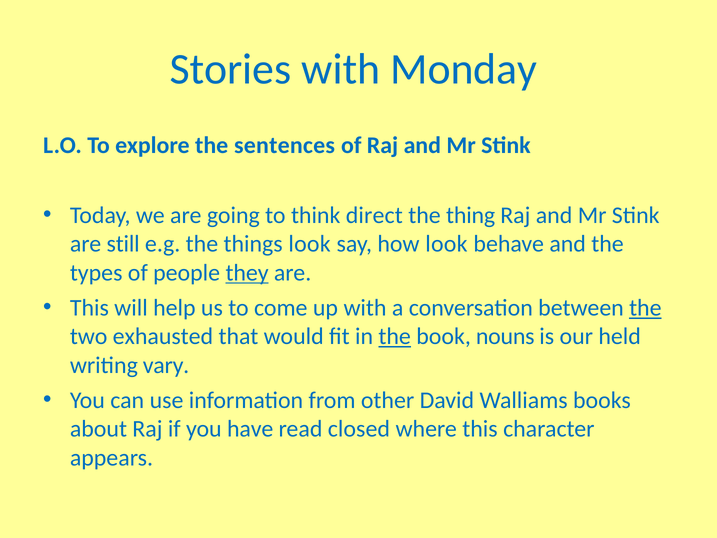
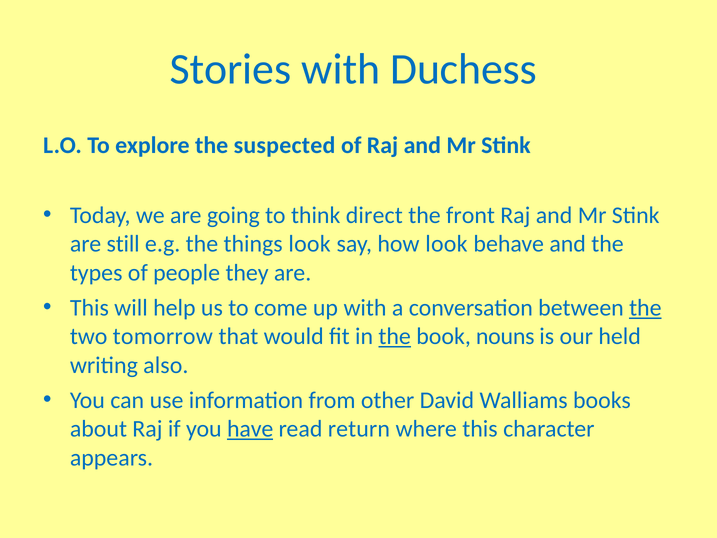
Monday: Monday -> Duchess
sentences: sentences -> suspected
thing: thing -> front
they underline: present -> none
exhausted: exhausted -> tomorrow
vary: vary -> also
have underline: none -> present
closed: closed -> return
